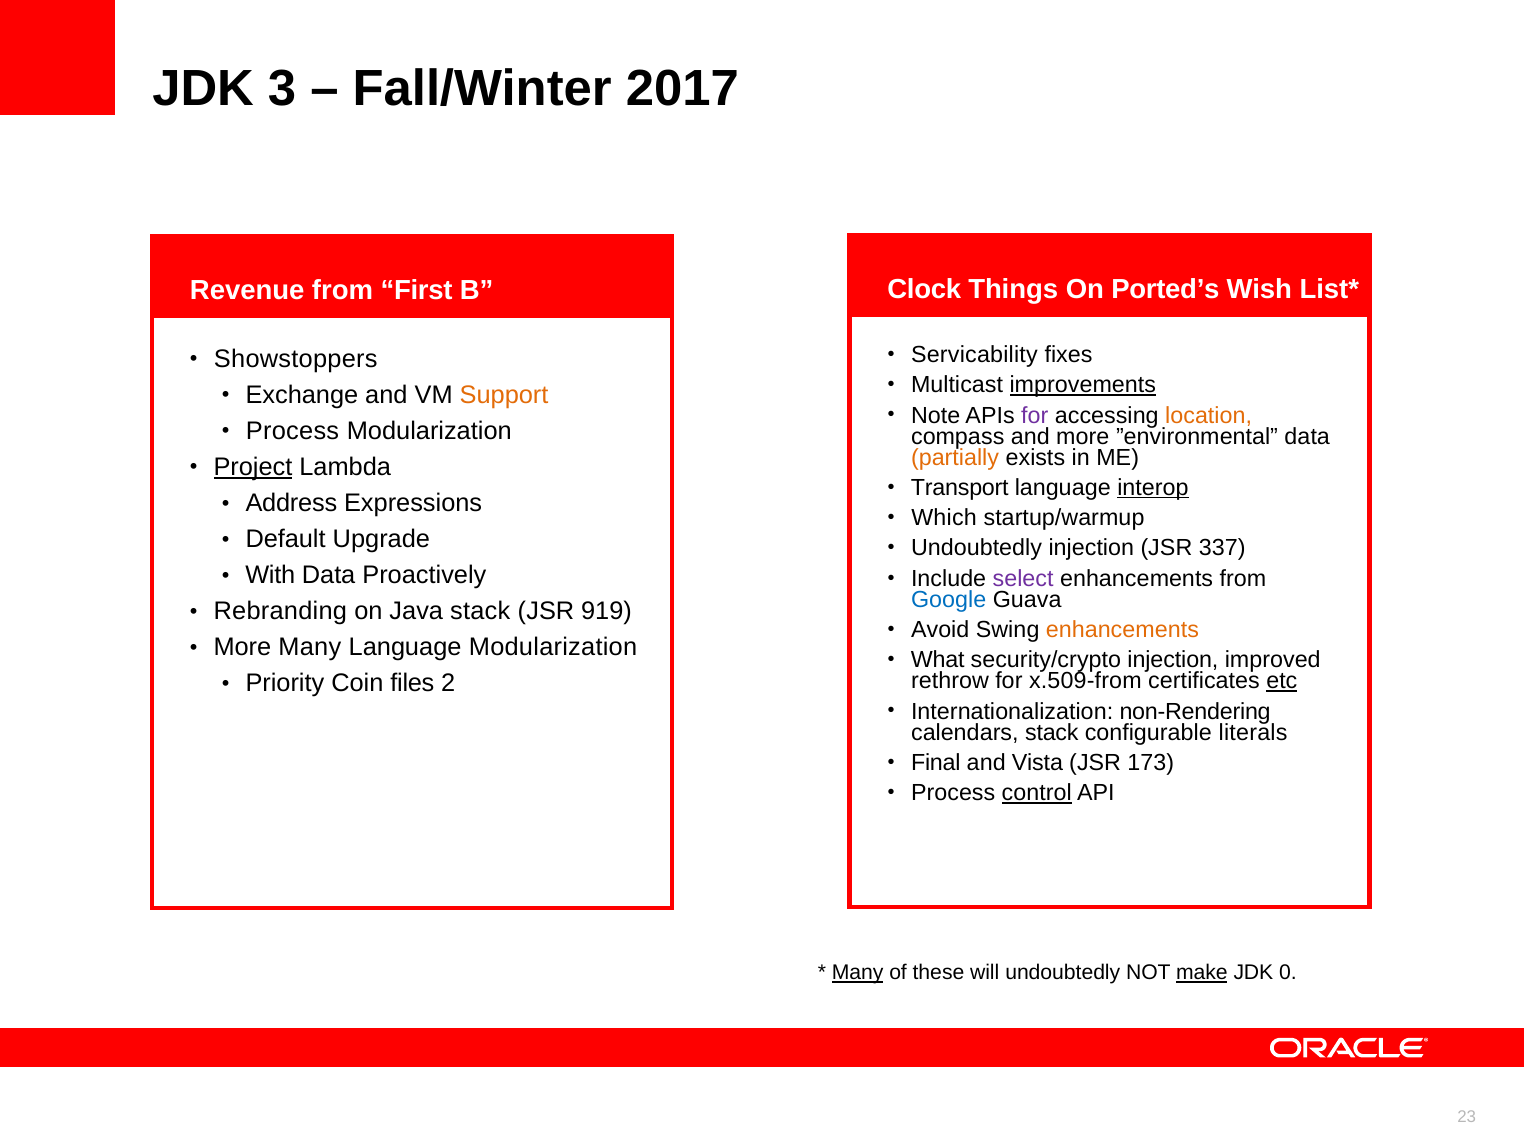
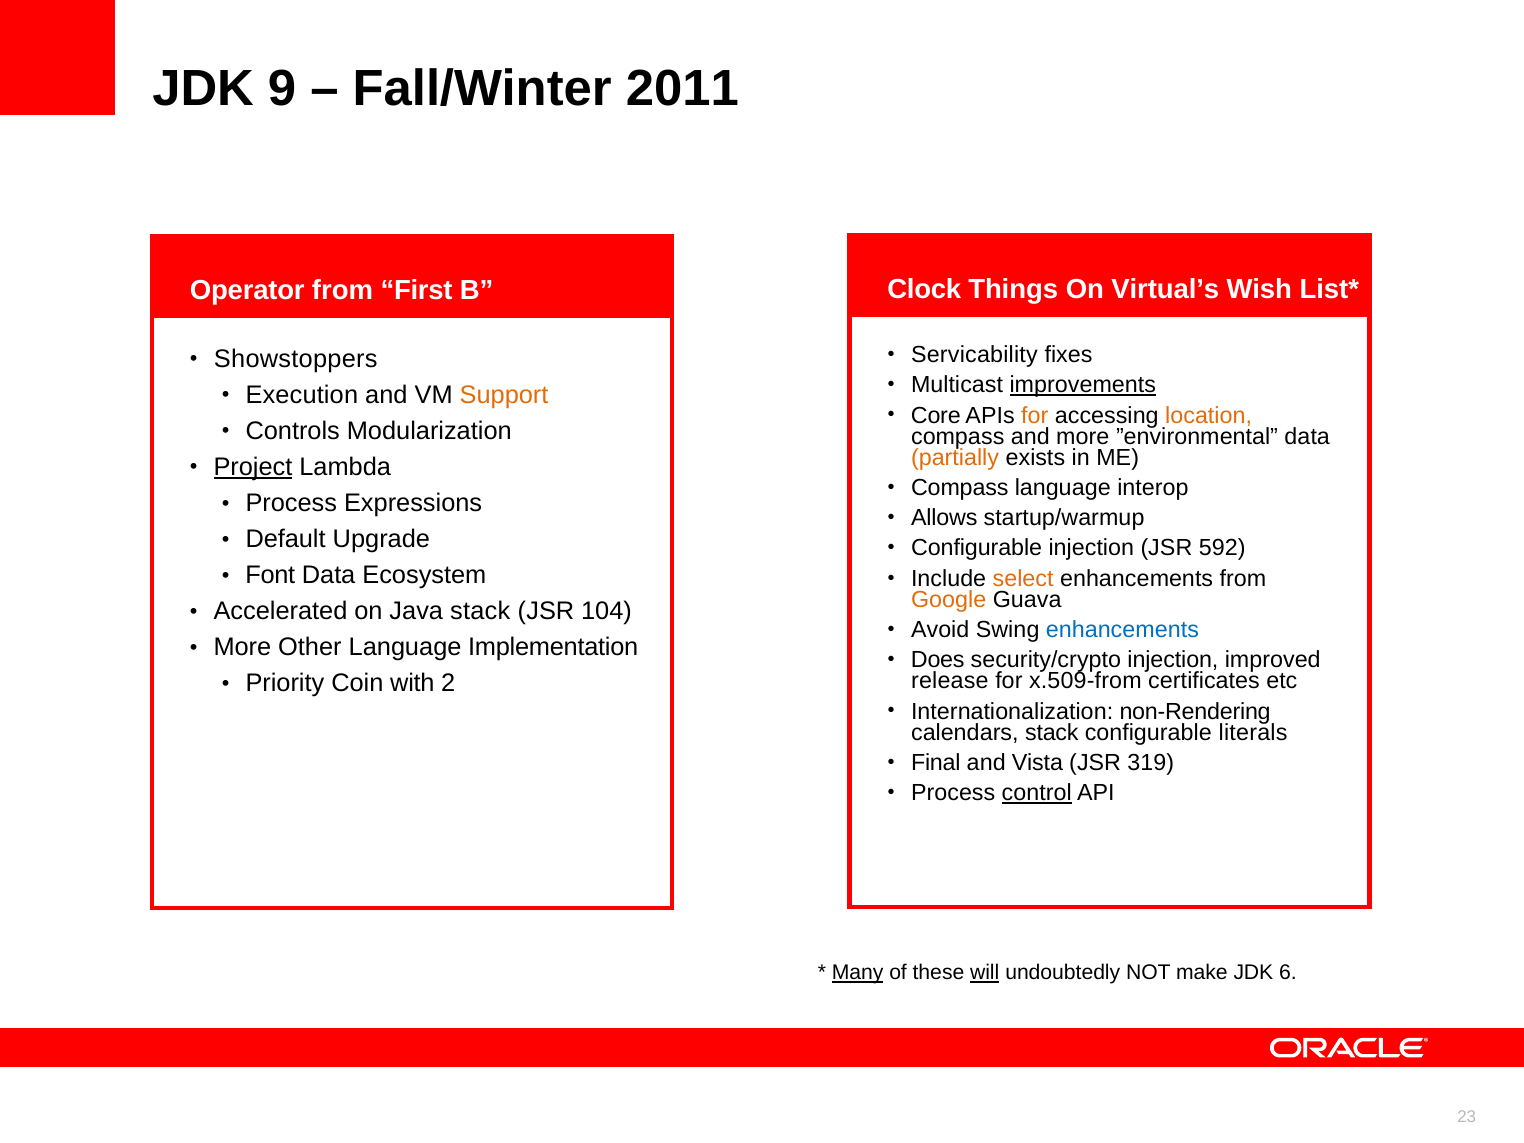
3: 3 -> 9
2017: 2017 -> 2011
Ported’s: Ported’s -> Virtual’s
Revenue: Revenue -> Operator
Exchange: Exchange -> Execution
Note: Note -> Core
for at (1035, 415) colour: purple -> orange
Process at (293, 431): Process -> Controls
Transport at (960, 488): Transport -> Compass
interop underline: present -> none
Address at (291, 503): Address -> Process
Which: Which -> Allows
Undoubtedly at (977, 548): Undoubtedly -> Configurable
337: 337 -> 592
With: With -> Font
Proactively: Proactively -> Ecosystem
select colour: purple -> orange
Google colour: blue -> orange
Rebranding: Rebranding -> Accelerated
919: 919 -> 104
enhancements at (1122, 630) colour: orange -> blue
More Many: Many -> Other
Language Modularization: Modularization -> Implementation
What: What -> Does
rethrow: rethrow -> release
etc underline: present -> none
files: files -> with
173: 173 -> 319
will underline: none -> present
make underline: present -> none
0: 0 -> 6
